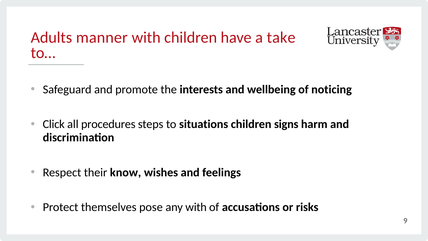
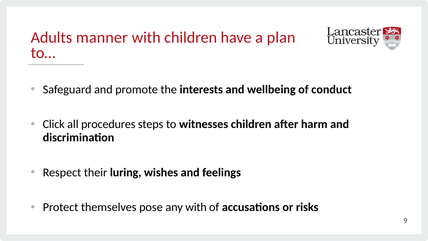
take: take -> plan
noticing: noticing -> conduct
situations: situations -> witnesses
signs: signs -> after
know: know -> luring
